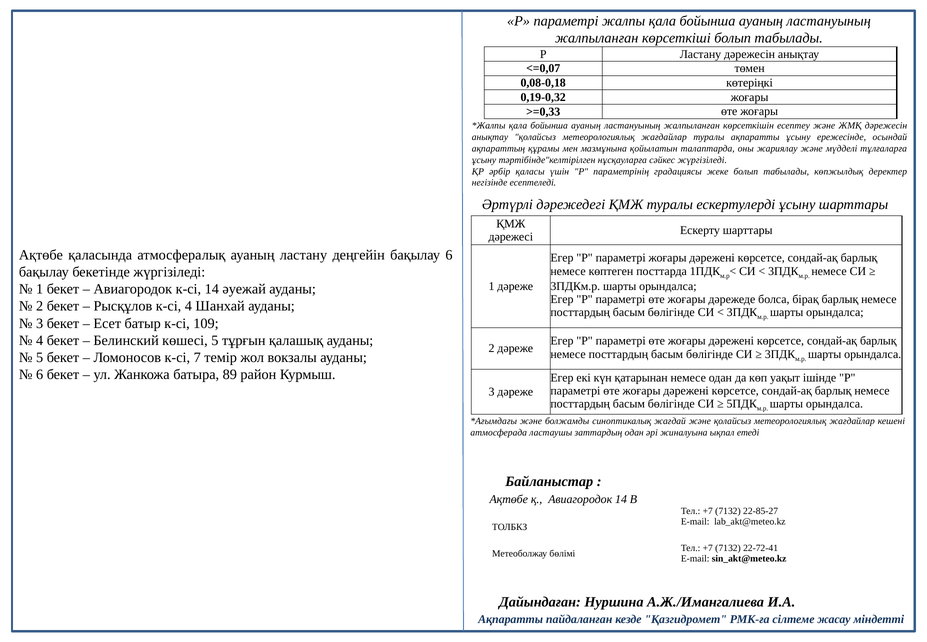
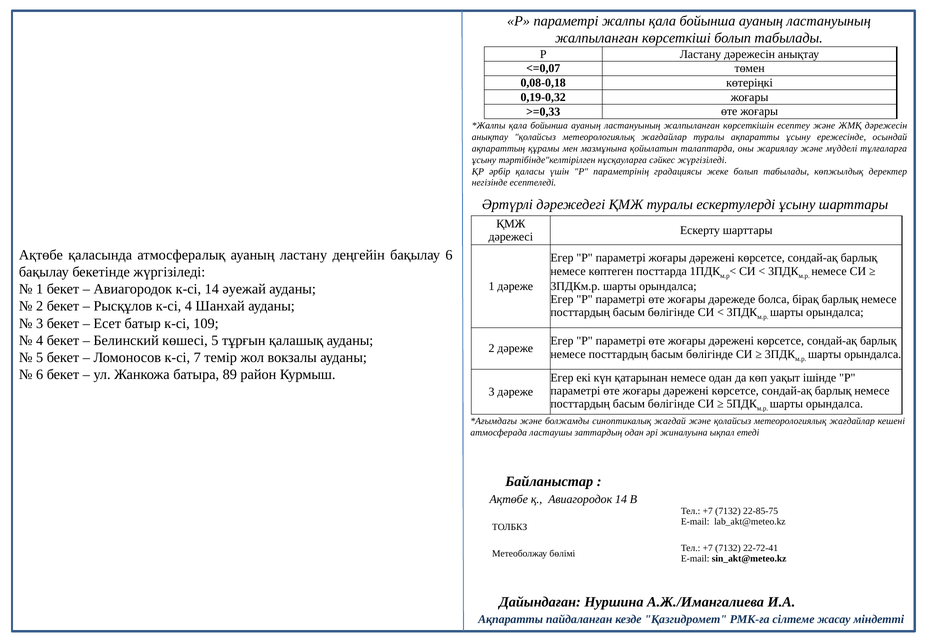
22-85-27: 22-85-27 -> 22-85-75
